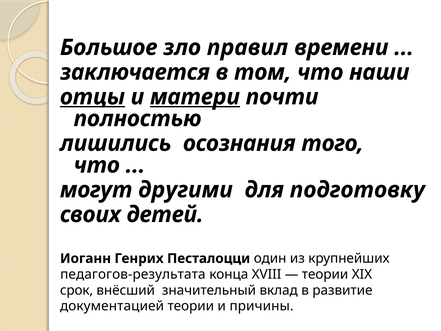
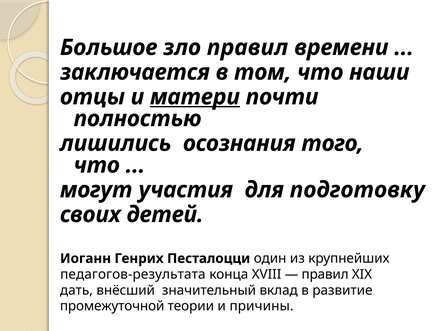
отцы underline: present -> none
другими: другими -> участия
теории at (325, 274): теории -> правил
срок: срок -> дать
документацией: документацией -> промежуточной
